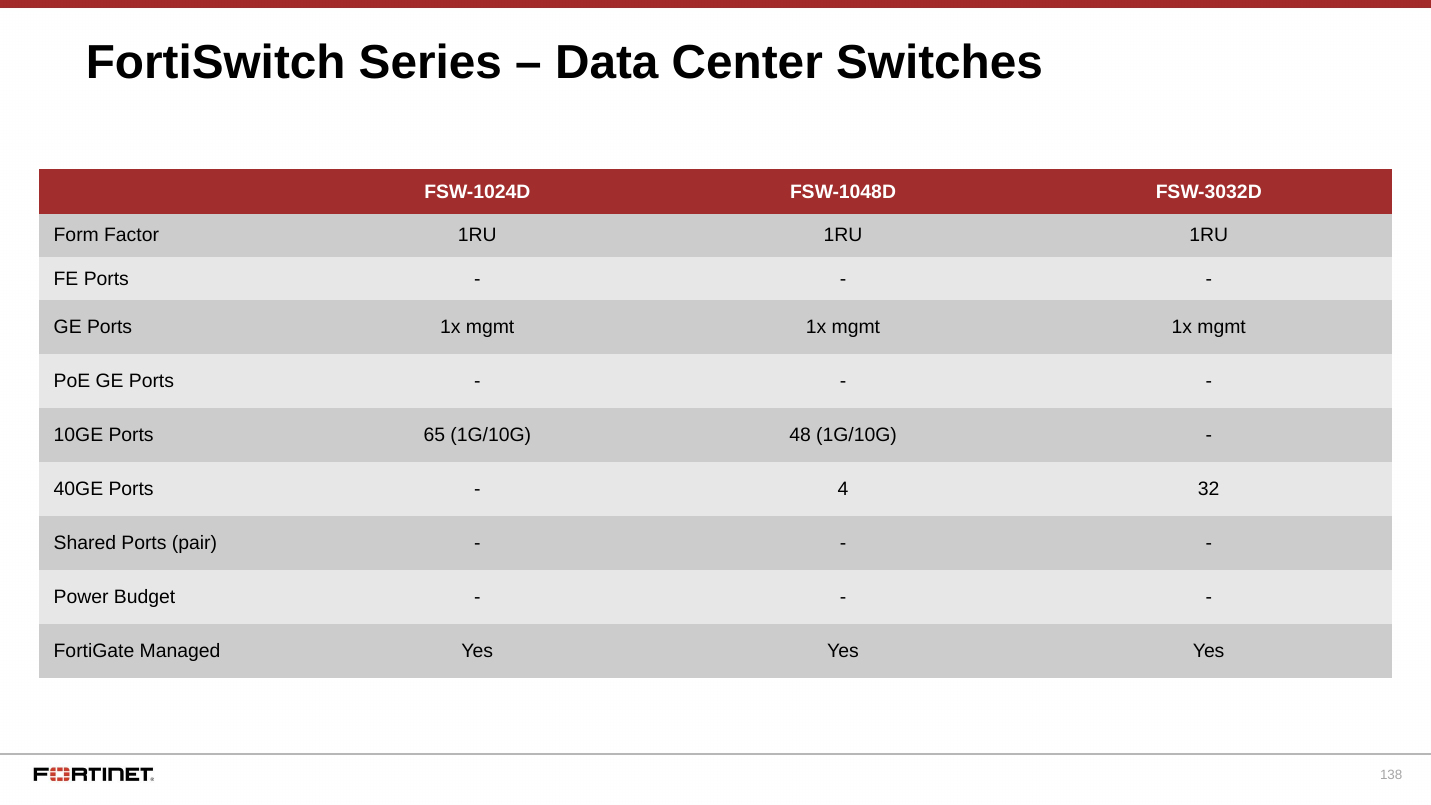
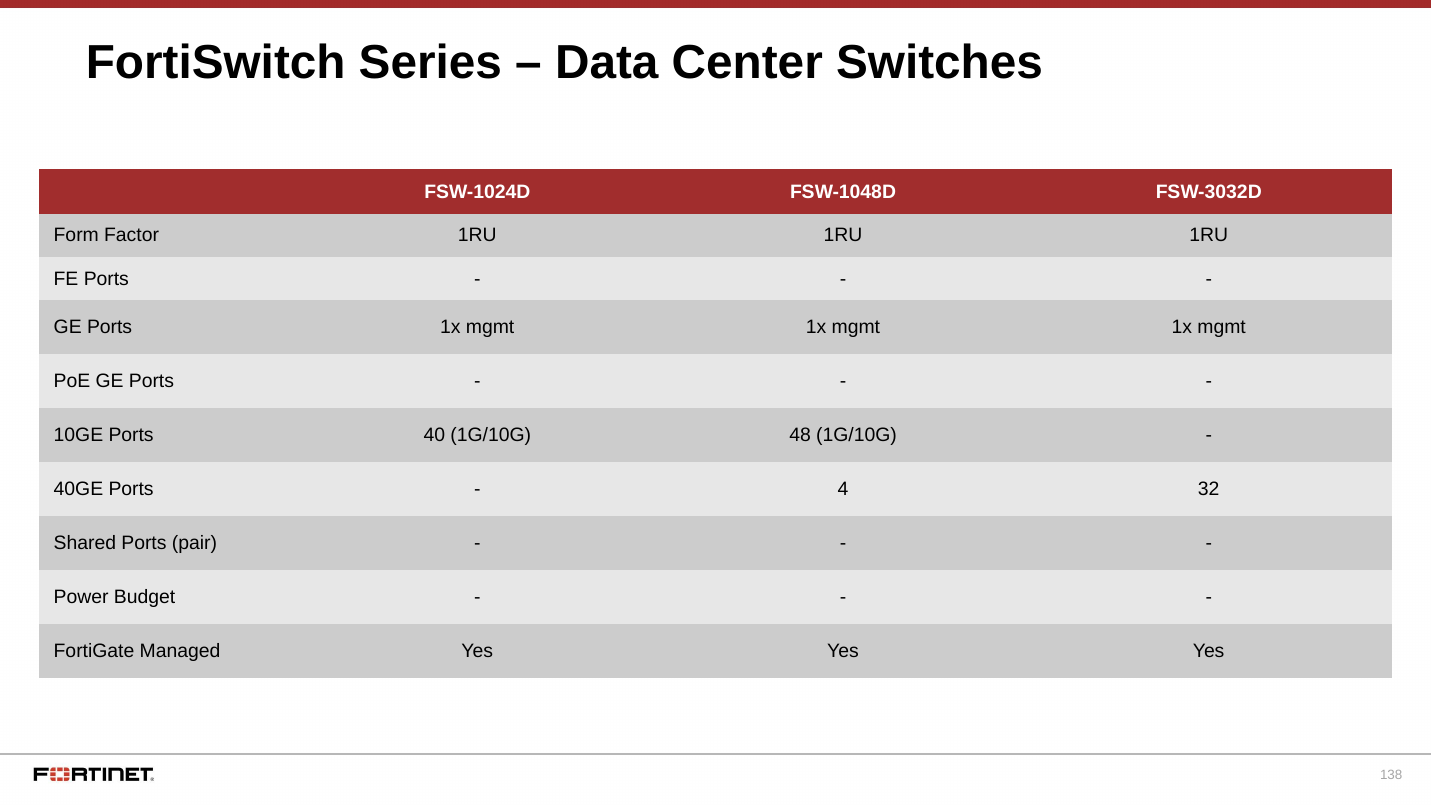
65: 65 -> 40
